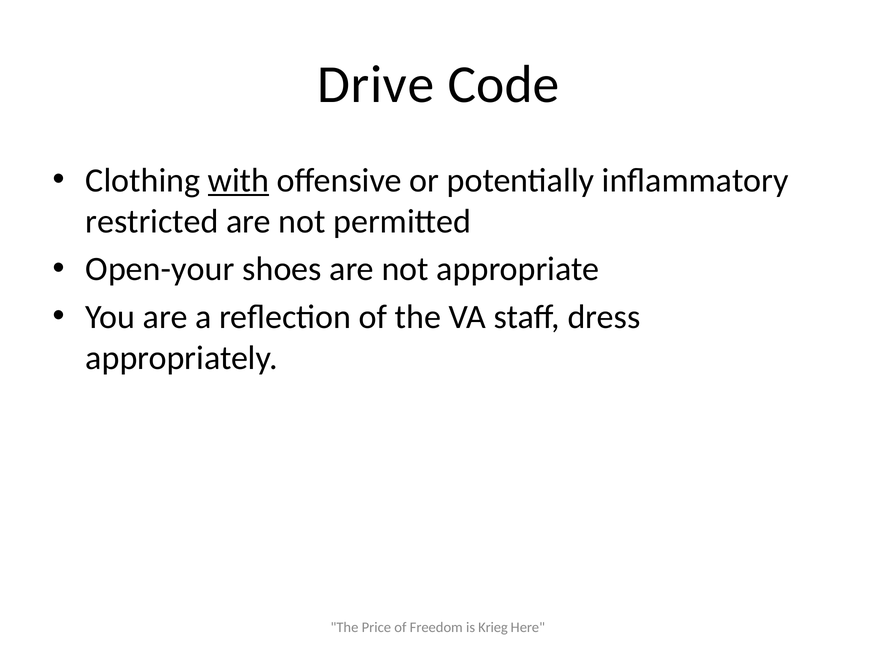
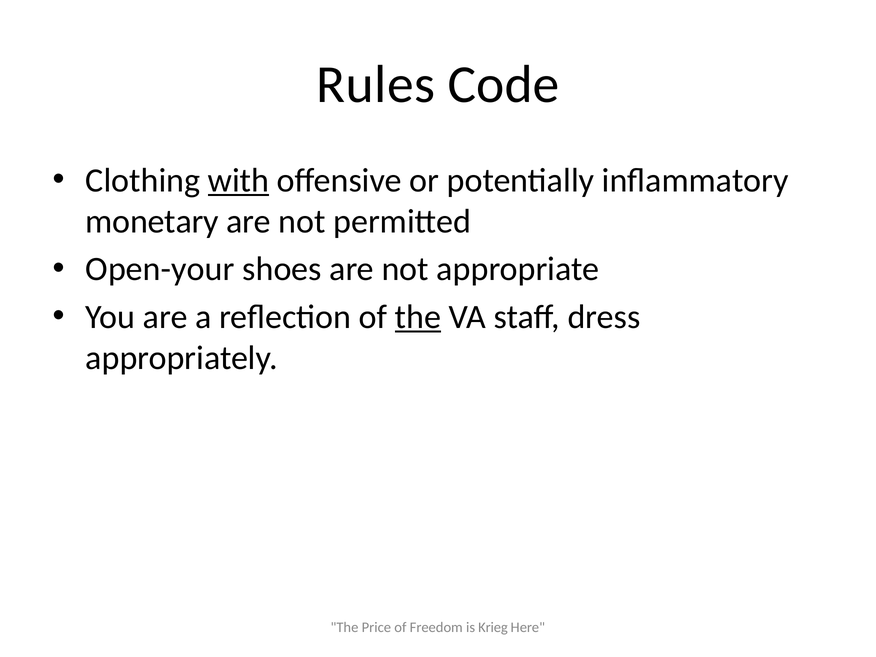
Drive: Drive -> Rules
restricted: restricted -> monetary
the at (418, 317) underline: none -> present
